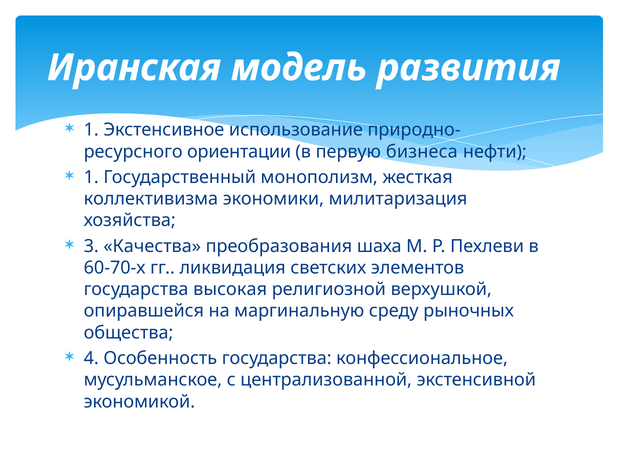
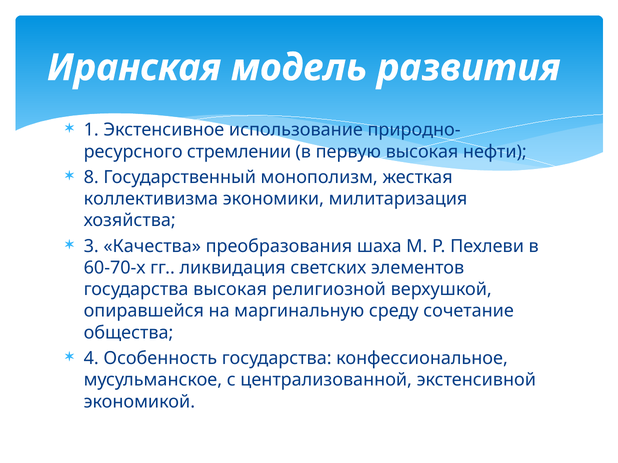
ориентации: ориентации -> стремлении
первую бизнеса: бизнеса -> высокая
1 at (91, 177): 1 -> 8
рыночных: рыночных -> сочетание
